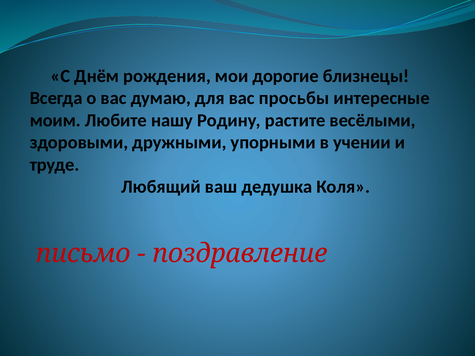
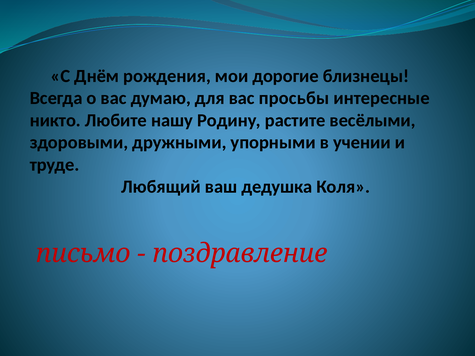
моим: моим -> никто
